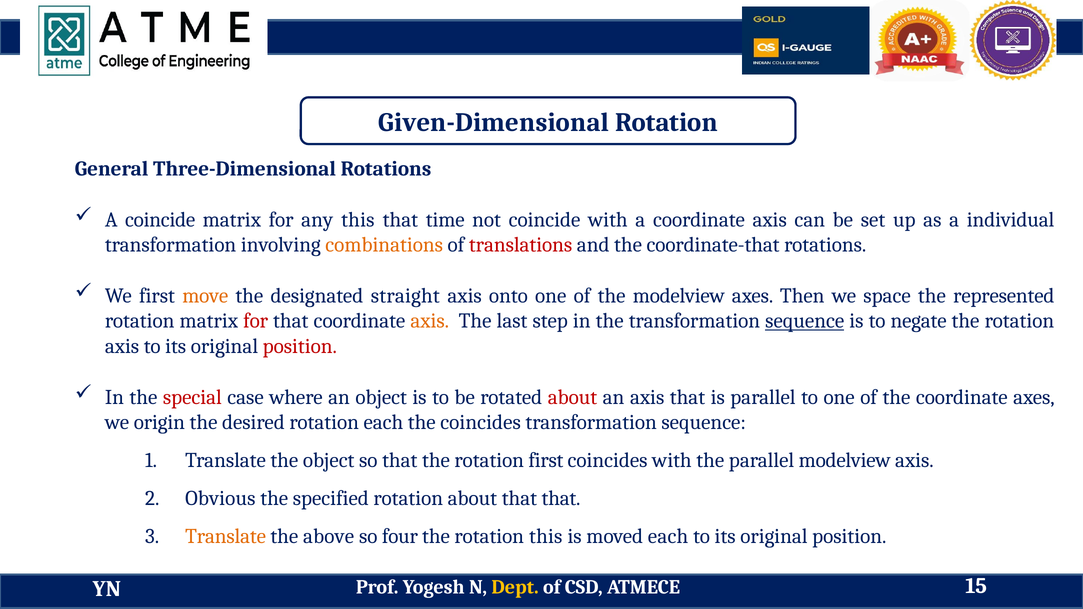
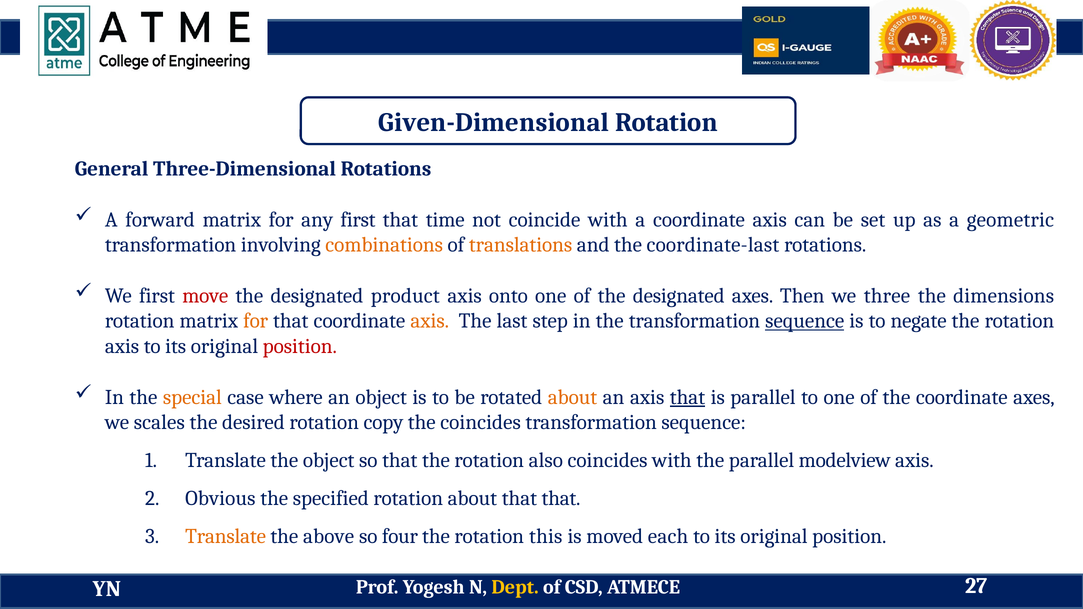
A coincide: coincide -> forward
any this: this -> first
individual: individual -> geometric
translations colour: red -> orange
coordinate-that: coordinate-that -> coordinate-last
move colour: orange -> red
straight: straight -> product
of the modelview: modelview -> designated
space: space -> three
represented: represented -> dimensions
for at (256, 321) colour: red -> orange
special colour: red -> orange
about at (573, 397) colour: red -> orange
that at (687, 397) underline: none -> present
origin: origin -> scales
rotation each: each -> copy
rotation first: first -> also
15: 15 -> 27
